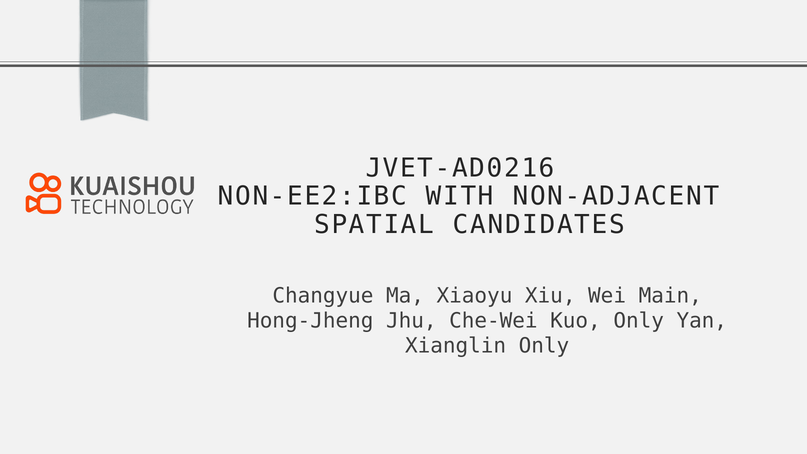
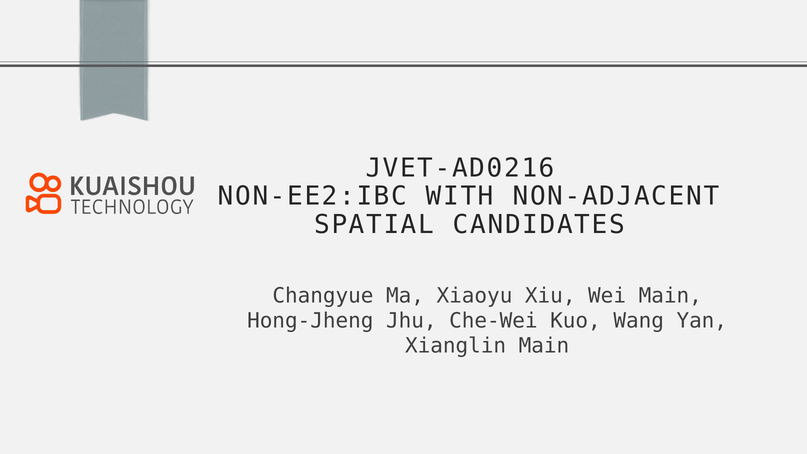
Kuo Only: Only -> Wang
Xianglin Only: Only -> Main
